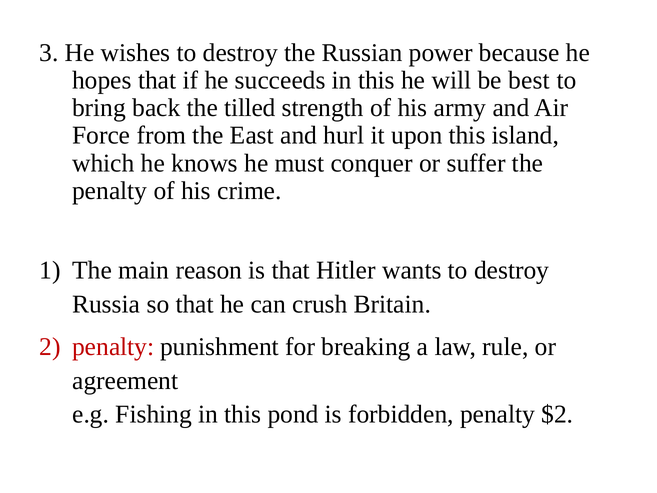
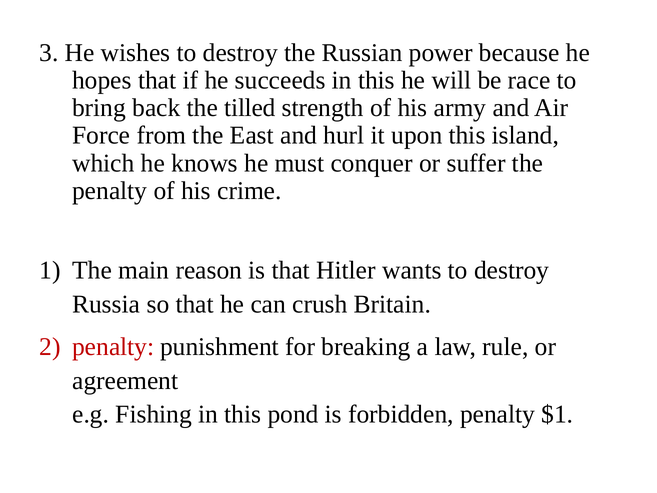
best: best -> race
$2: $2 -> $1
